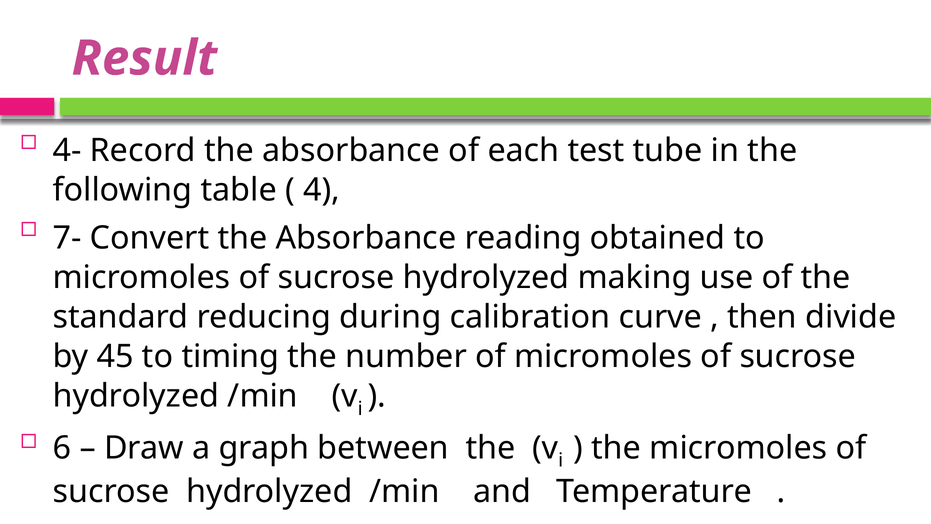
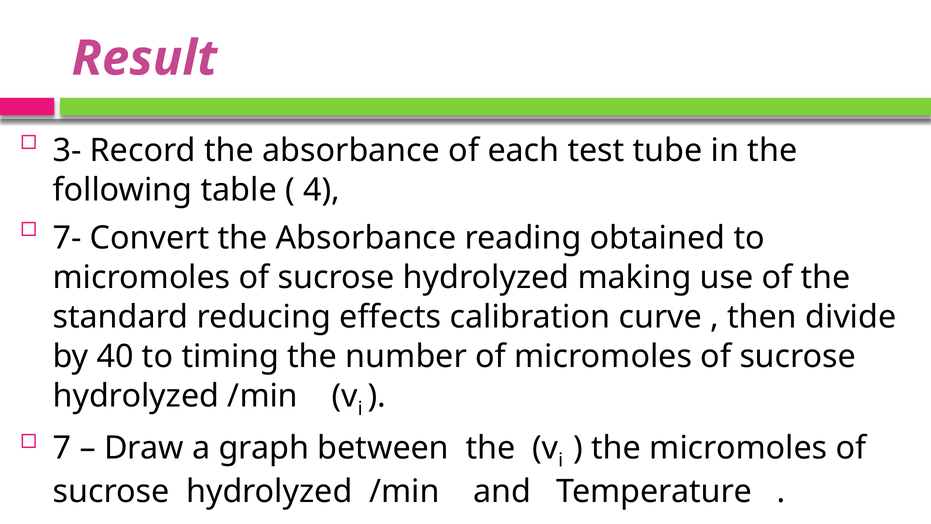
4-: 4- -> 3-
during: during -> effects
45: 45 -> 40
6: 6 -> 7
